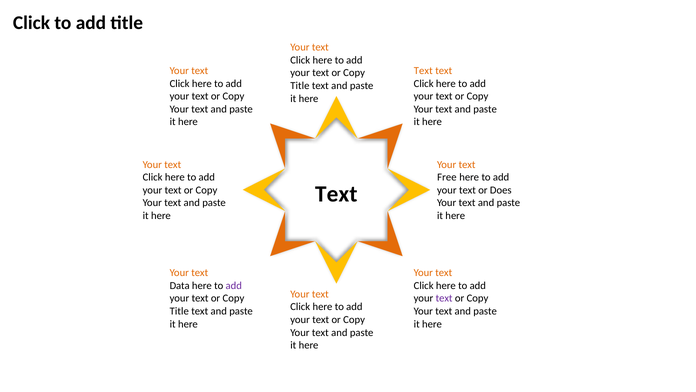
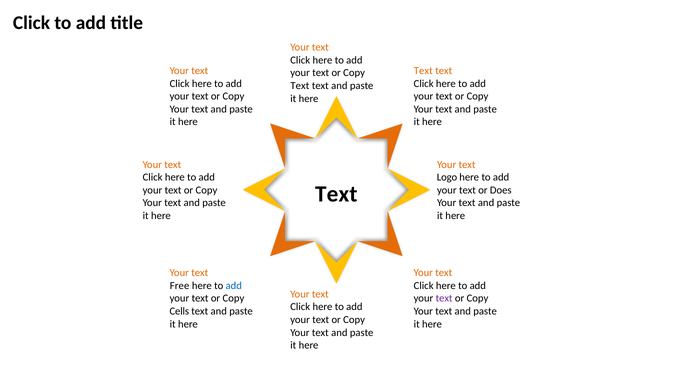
Title at (300, 86): Title -> Text
Free: Free -> Logo
Data: Data -> Free
add at (234, 285) colour: purple -> blue
Title at (179, 311): Title -> Cells
